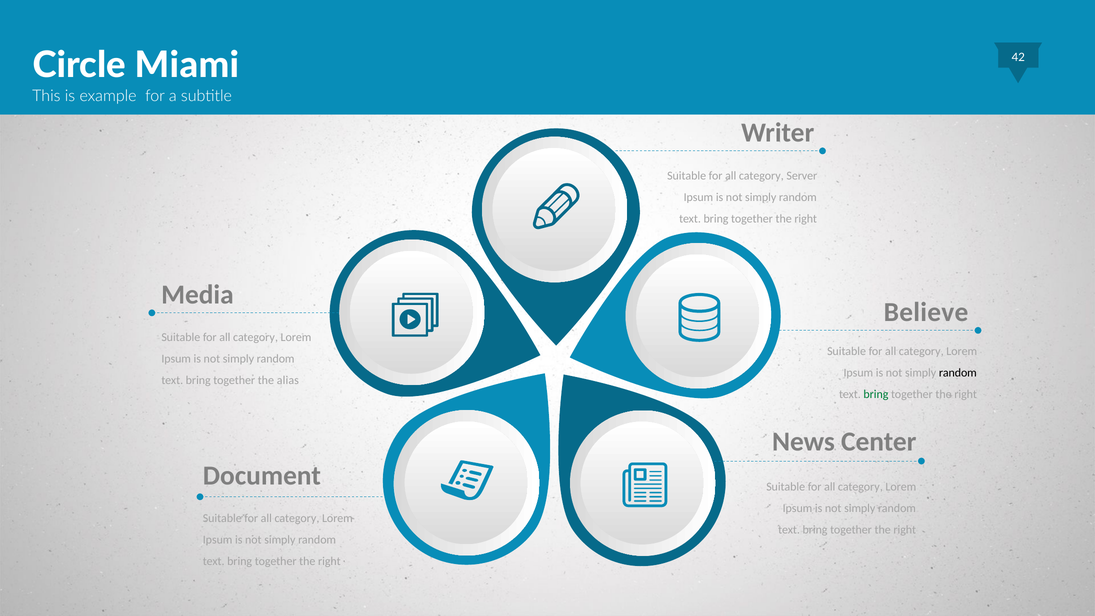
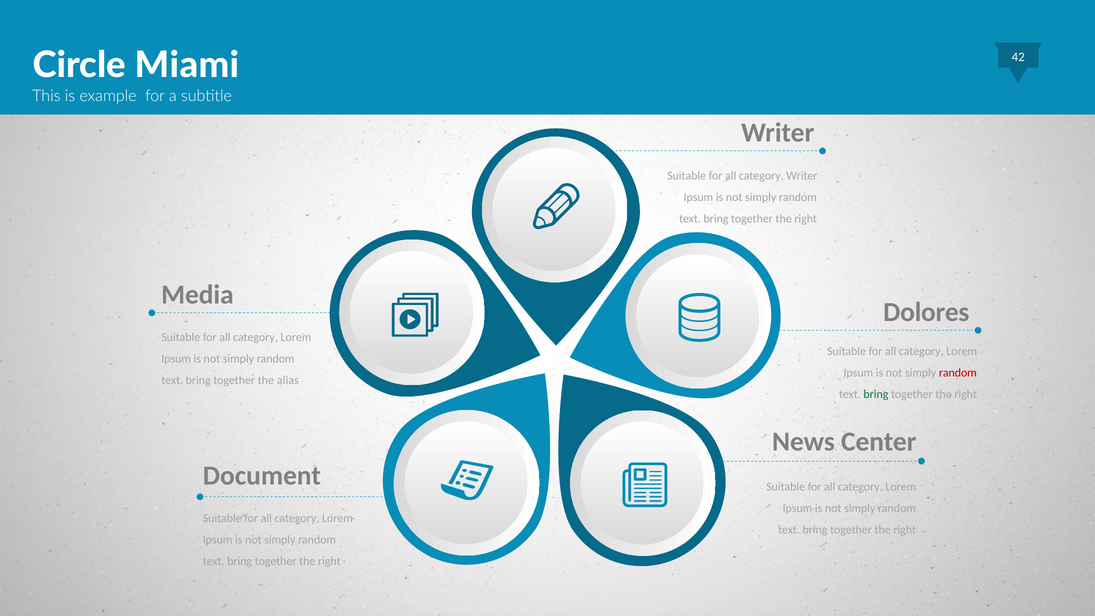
category Server: Server -> Writer
Believe: Believe -> Dolores
random at (958, 373) colour: black -> red
